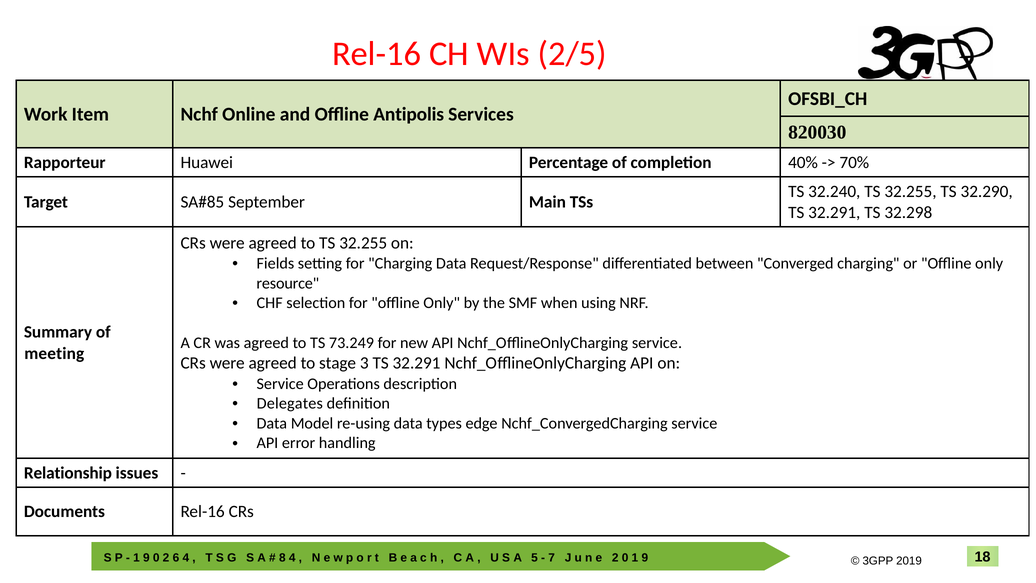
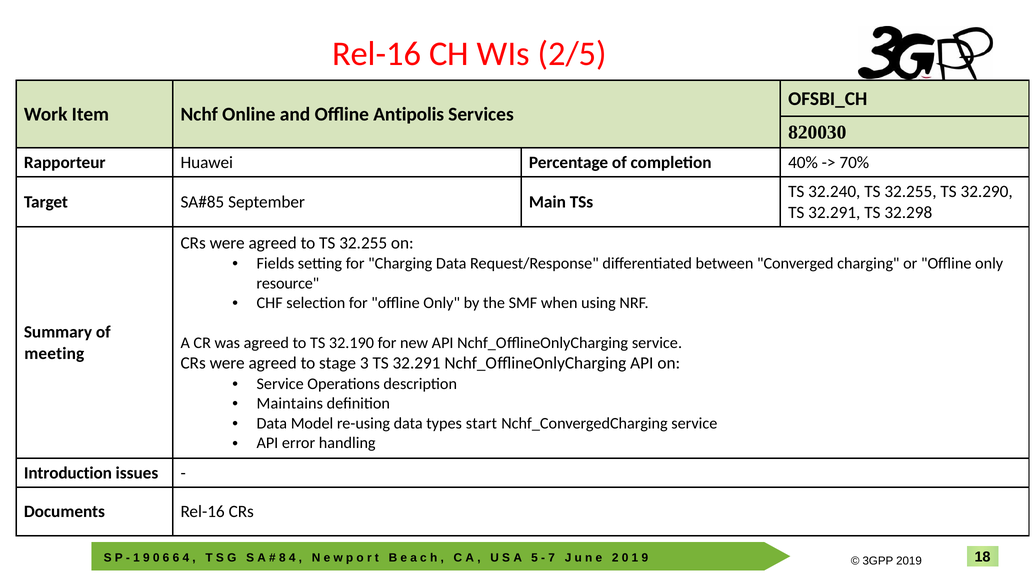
73.249: 73.249 -> 32.190
Delegates: Delegates -> Maintains
edge: edge -> start
Relationship: Relationship -> Introduction
2 at (166, 558): 2 -> 6
